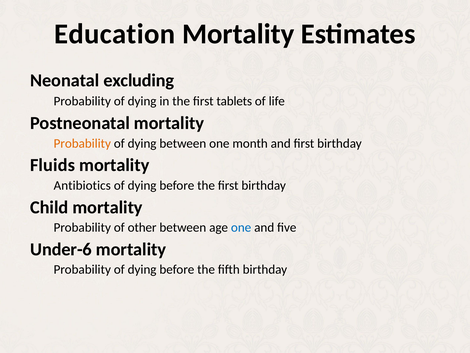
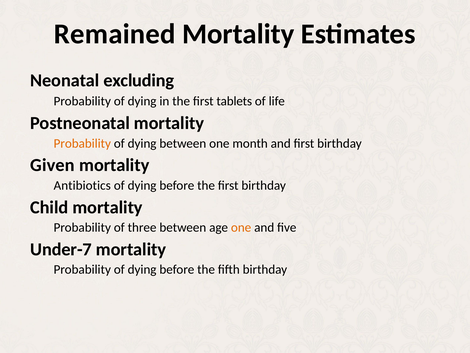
Education: Education -> Remained
Fluids: Fluids -> Given
other: other -> three
one at (241, 227) colour: blue -> orange
Under-6: Under-6 -> Under-7
